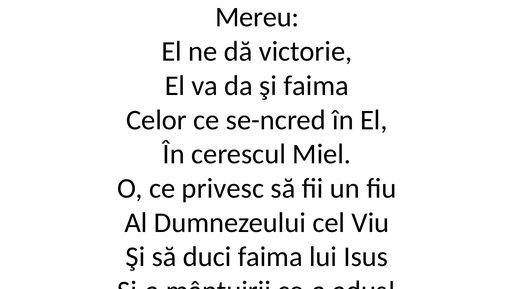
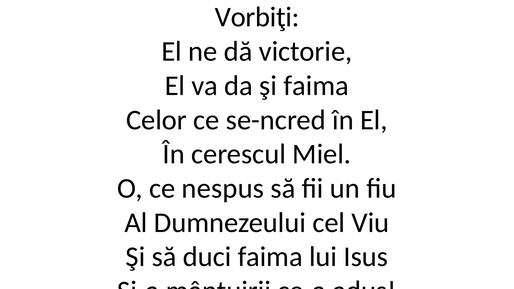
Mereu: Mereu -> Vorbiţi
privesc: privesc -> nespus
